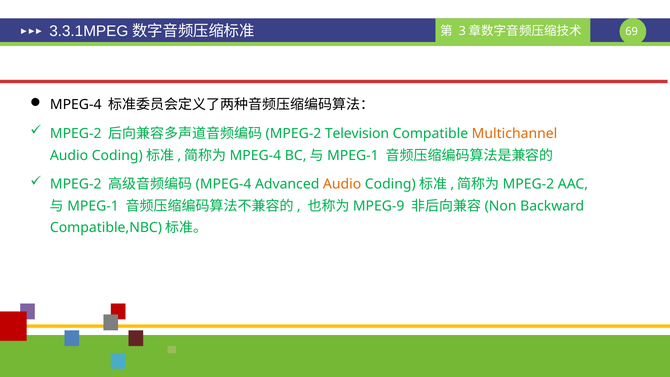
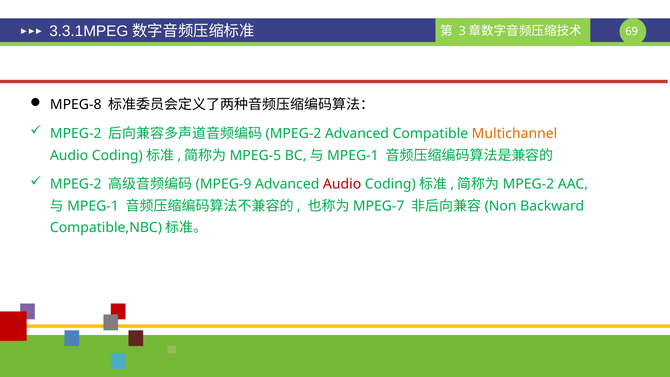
MPEG-4 at (76, 105): MPEG-4 -> MPEG-8
MPEG-2 Television: Television -> Advanced
MPEG-4 at (255, 155): MPEG-4 -> MPEG-5
MPEG-4 at (224, 184): MPEG-4 -> MPEG-9
Audio at (342, 184) colour: orange -> red
MPEG-9: MPEG-9 -> MPEG-7
